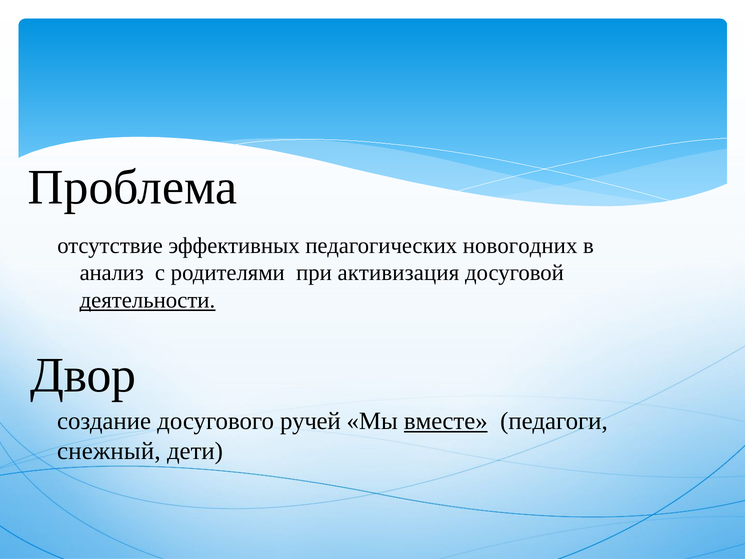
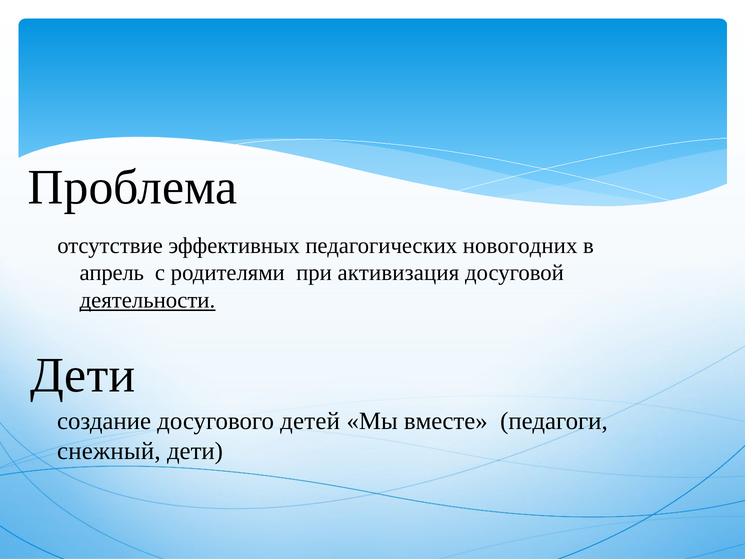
анализ: анализ -> апрель
Двор at (83, 375): Двор -> Дети
ручей: ручей -> детей
вместе underline: present -> none
